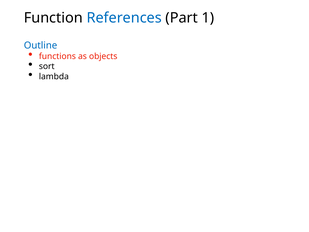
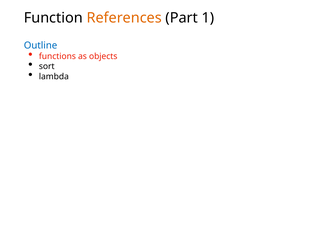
References colour: blue -> orange
